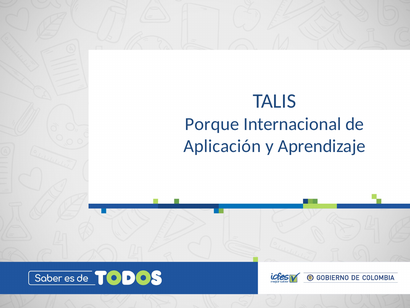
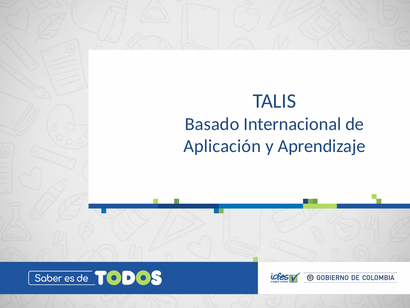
Porque: Porque -> Basado
